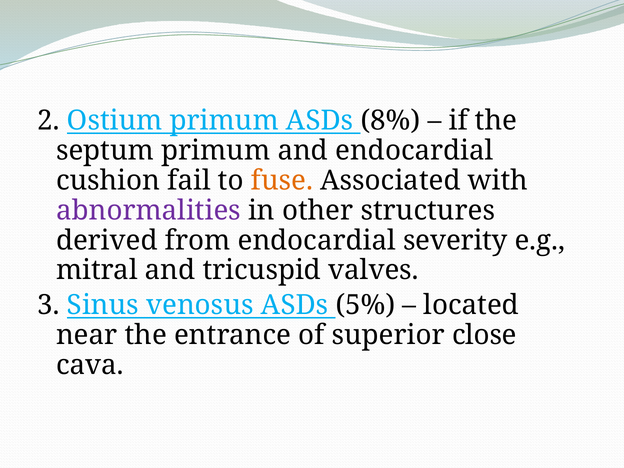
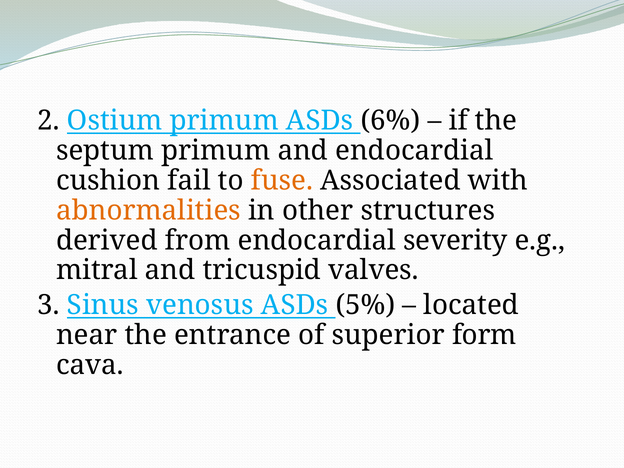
8%: 8% -> 6%
abnormalities colour: purple -> orange
close: close -> form
